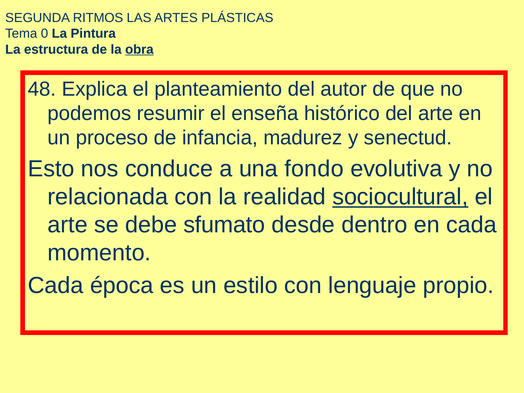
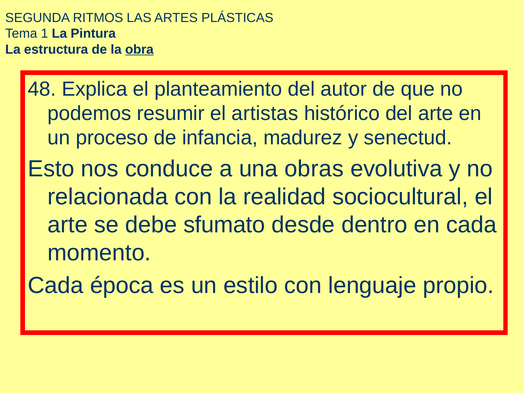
0: 0 -> 1
enseña: enseña -> artistas
fondo: fondo -> obras
sociocultural underline: present -> none
